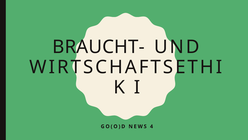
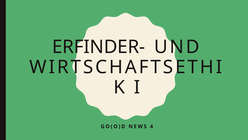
BRAUCHT-: BRAUCHT- -> ERFINDER-
